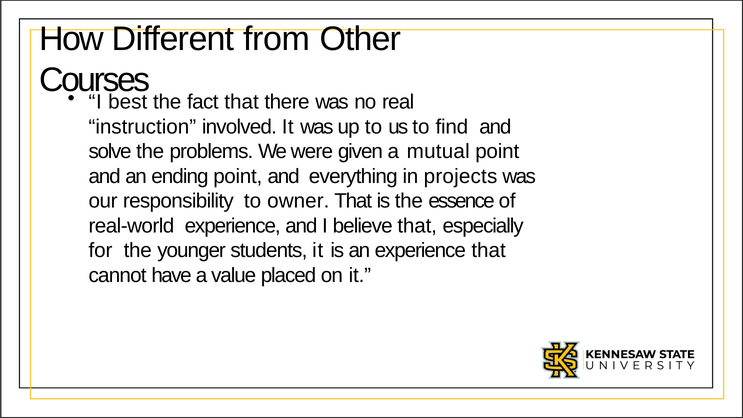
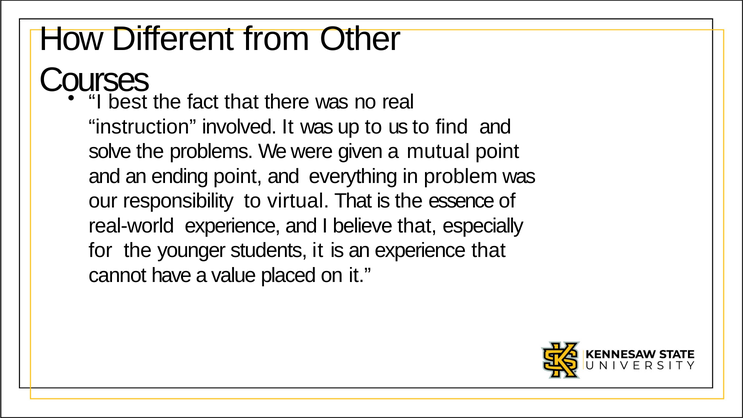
projects: projects -> problem
owner: owner -> virtual
